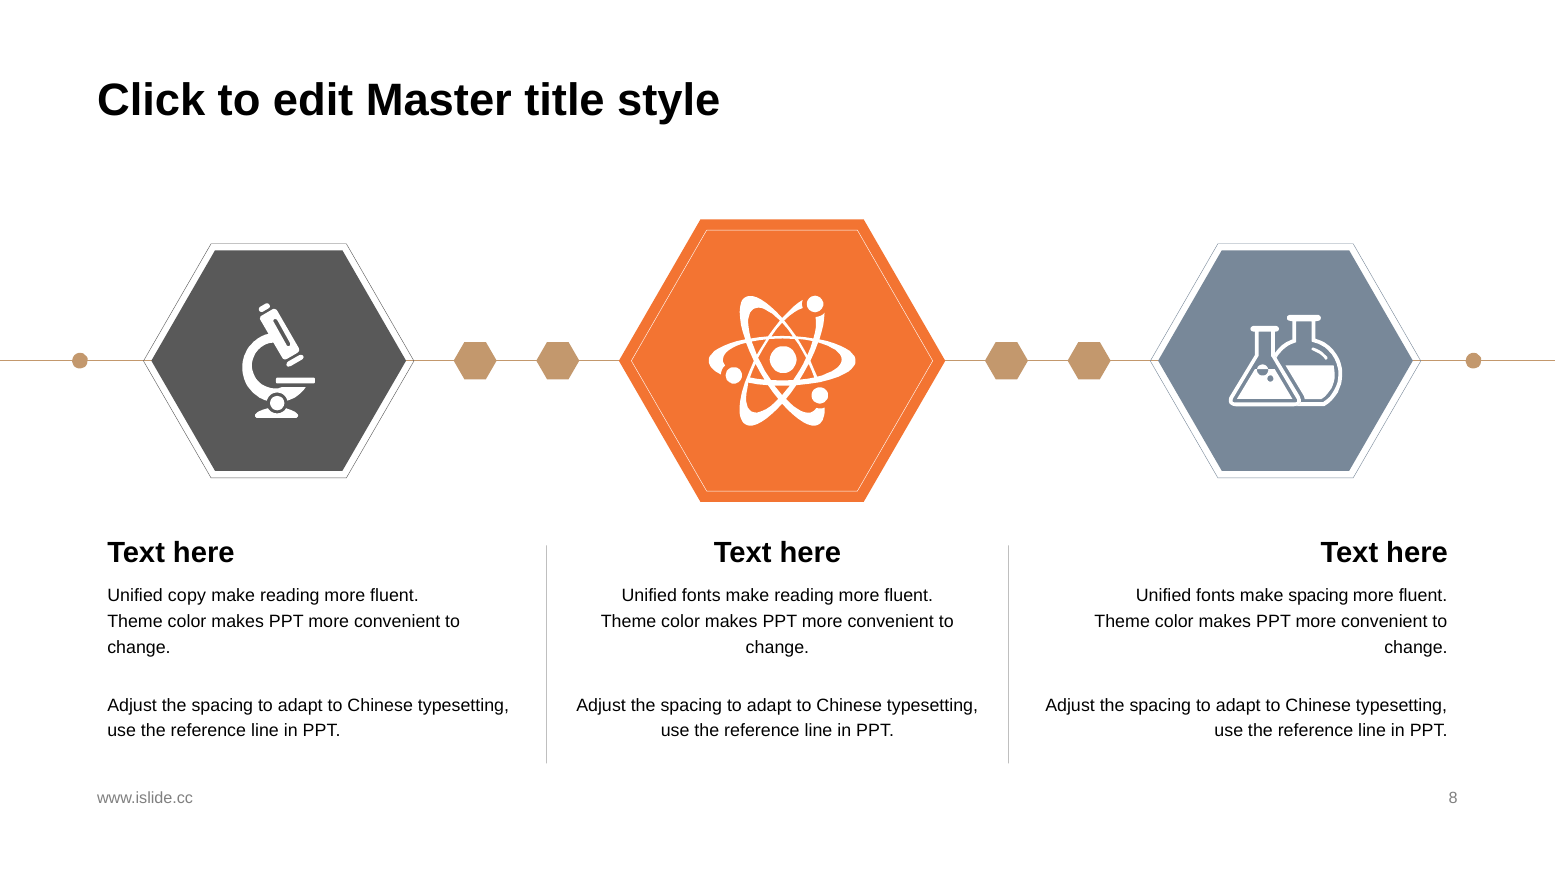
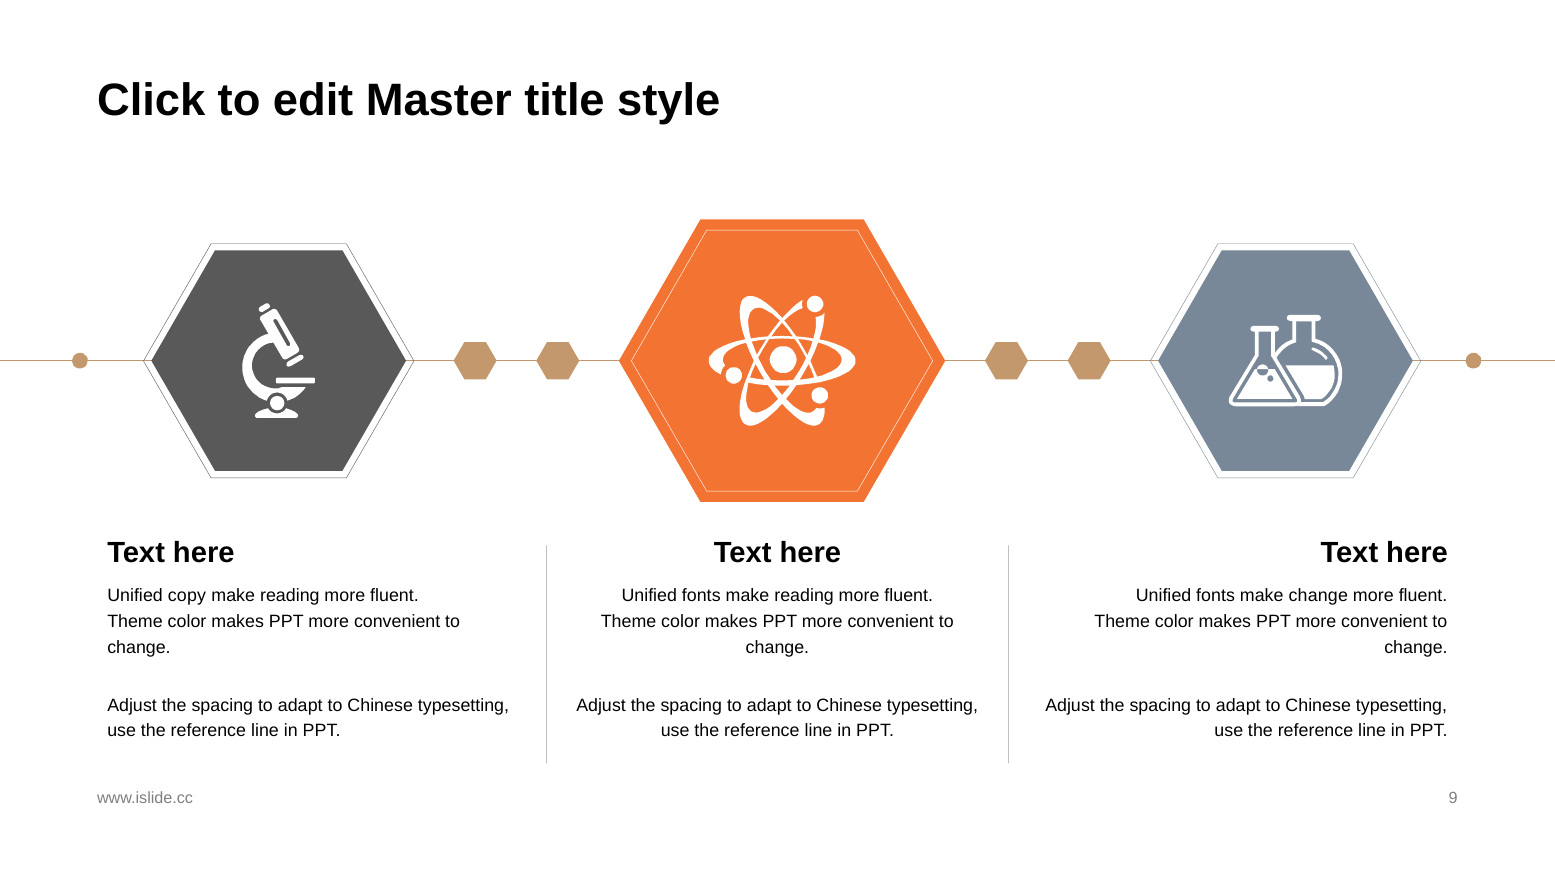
make spacing: spacing -> change
8: 8 -> 9
